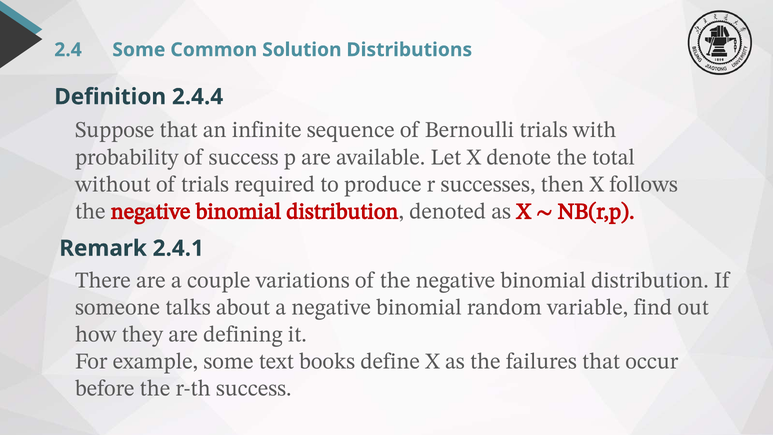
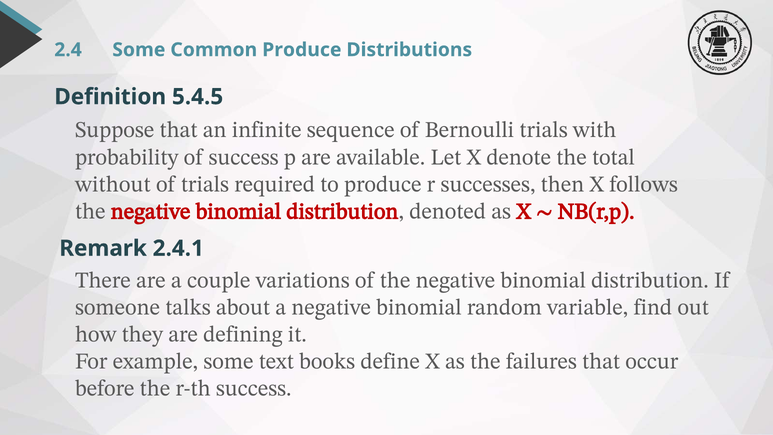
Common Solution: Solution -> Produce
2.4.4: 2.4.4 -> 5.4.5
